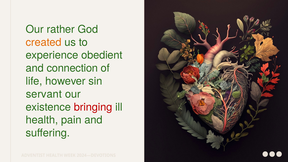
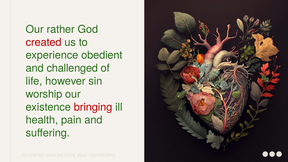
created colour: orange -> red
connection: connection -> challenged
servant: servant -> worship
